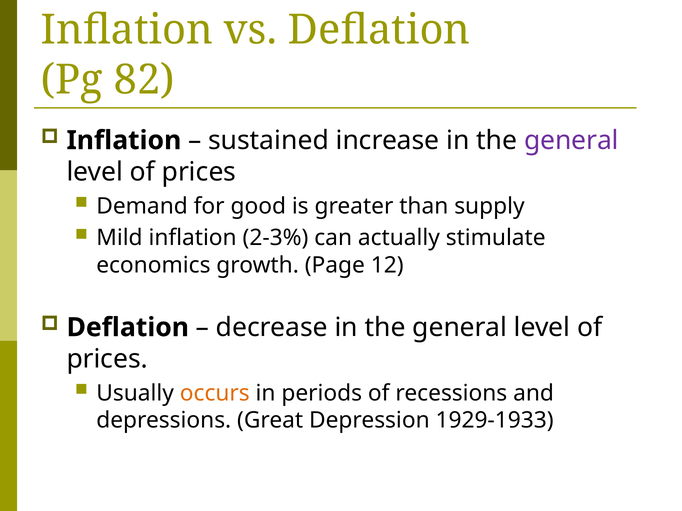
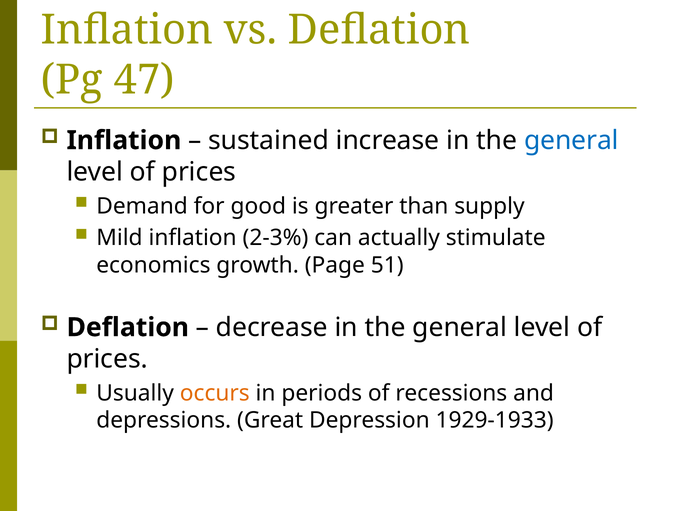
82: 82 -> 47
general at (571, 141) colour: purple -> blue
12: 12 -> 51
